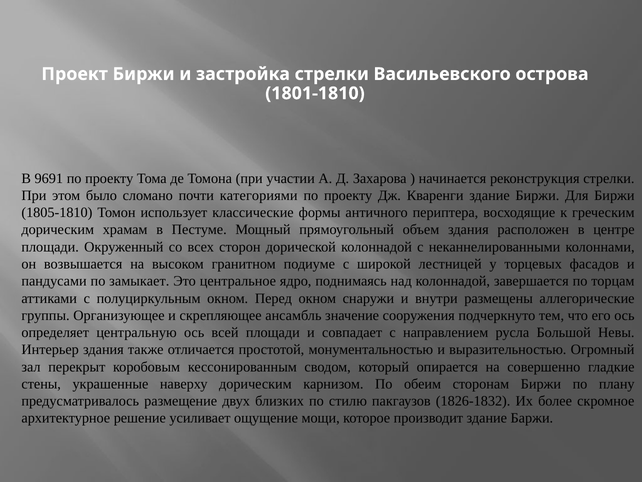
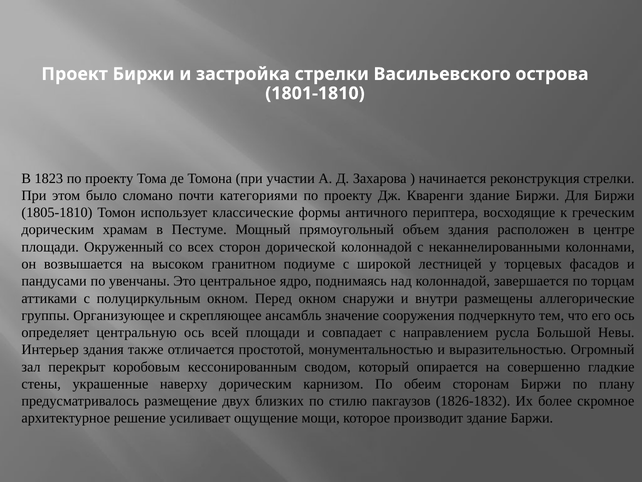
9691: 9691 -> 1823
замыкает: замыкает -> увенчаны
